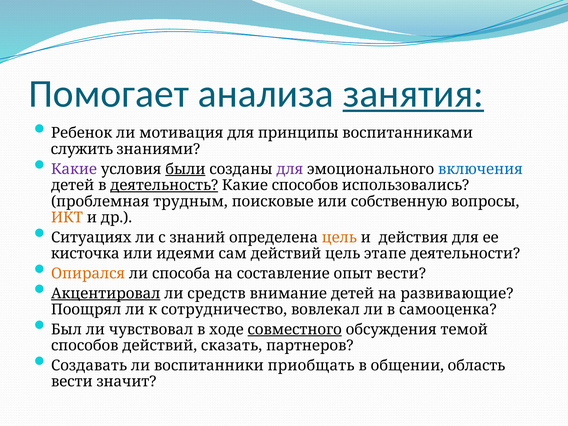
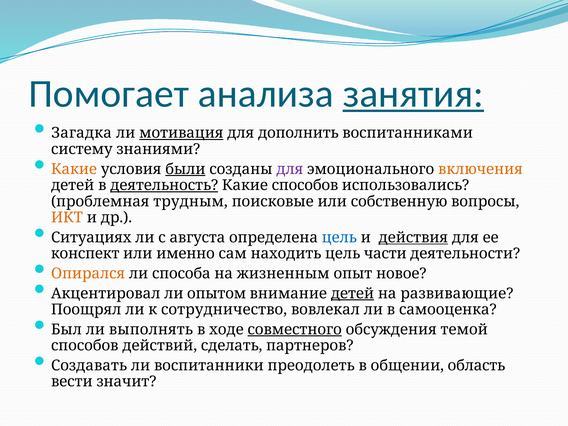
Ребенок: Ребенок -> Загадка
мотивация underline: none -> present
принципы: принципы -> дополнить
служить: служить -> систему
Какие at (74, 169) colour: purple -> orange
включения colour: blue -> orange
знаний: знаний -> августа
цель at (339, 238) colour: orange -> blue
действия underline: none -> present
кисточка: кисточка -> конспект
идеями: идеями -> именно
сам действий: действий -> находить
этапе: этапе -> части
составление: составление -> жизненным
опыт вести: вести -> новое
Акцентировал underline: present -> none
средств: средств -> опытом
детей at (352, 293) underline: none -> present
чувствовал: чувствовал -> выполнять
сказать: сказать -> сделать
приобщать: приобщать -> преодолеть
